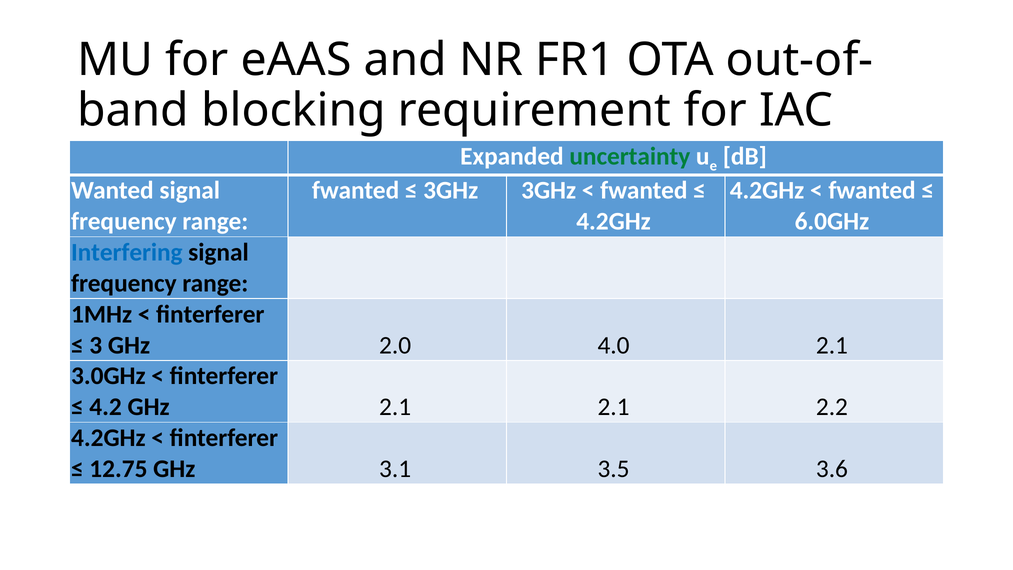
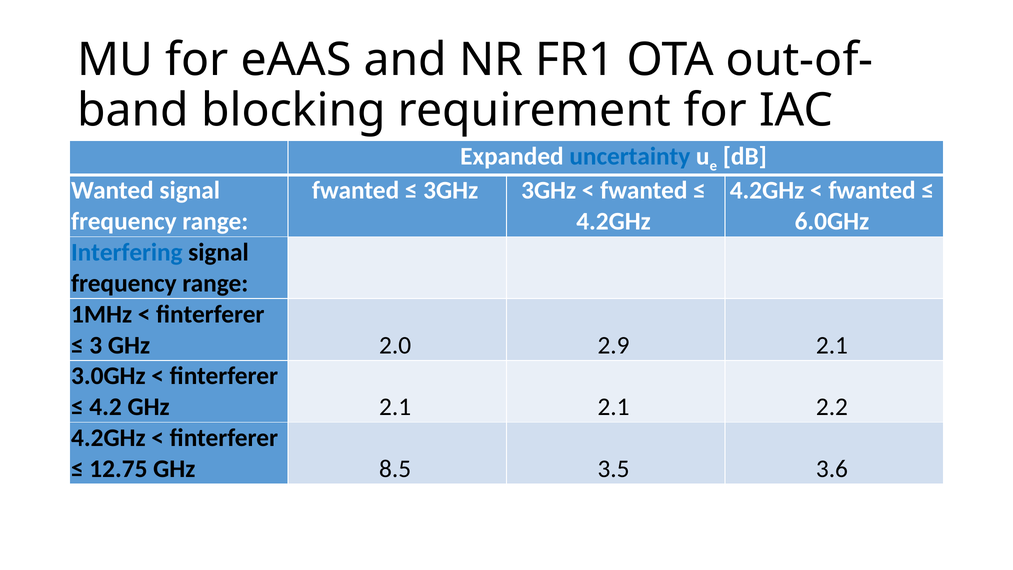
uncertainty colour: green -> blue
4.0: 4.0 -> 2.9
3.1: 3.1 -> 8.5
